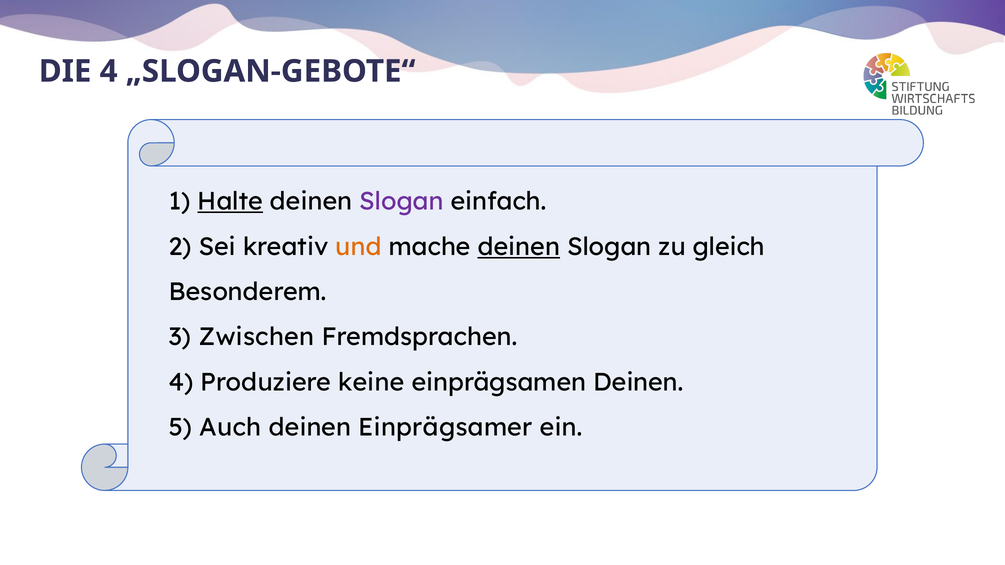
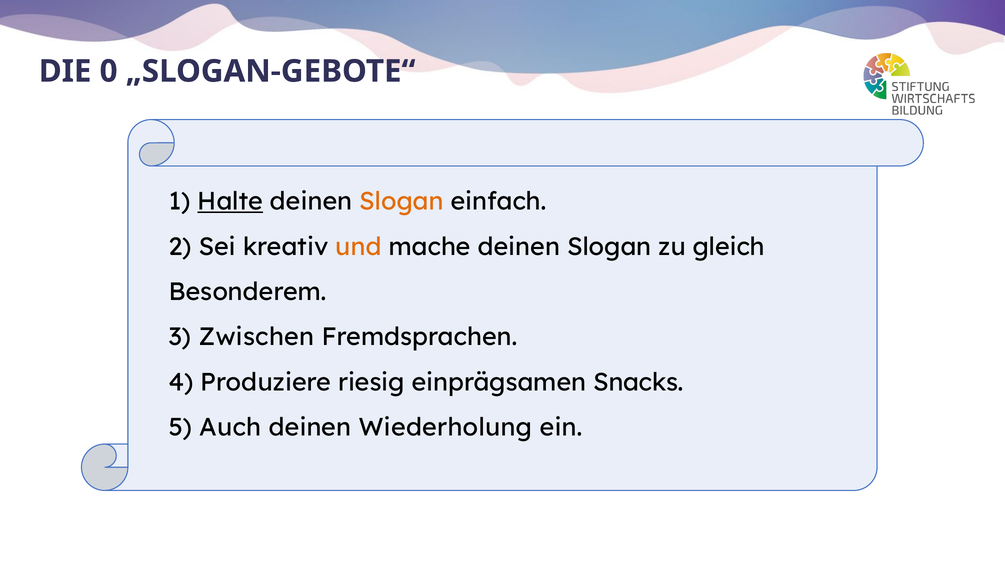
DIE 4: 4 -> 0
Slogan at (401, 202) colour: purple -> orange
deinen at (519, 247) underline: present -> none
keine: keine -> riesig
einprägsamen Deinen: Deinen -> Snacks
Einprägsamer: Einprägsamer -> Wiederholung
